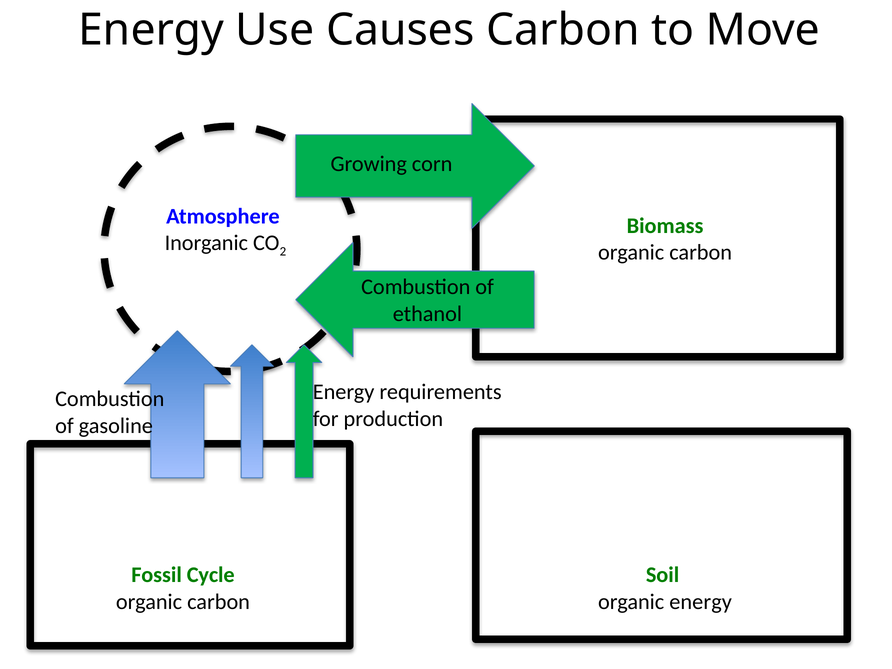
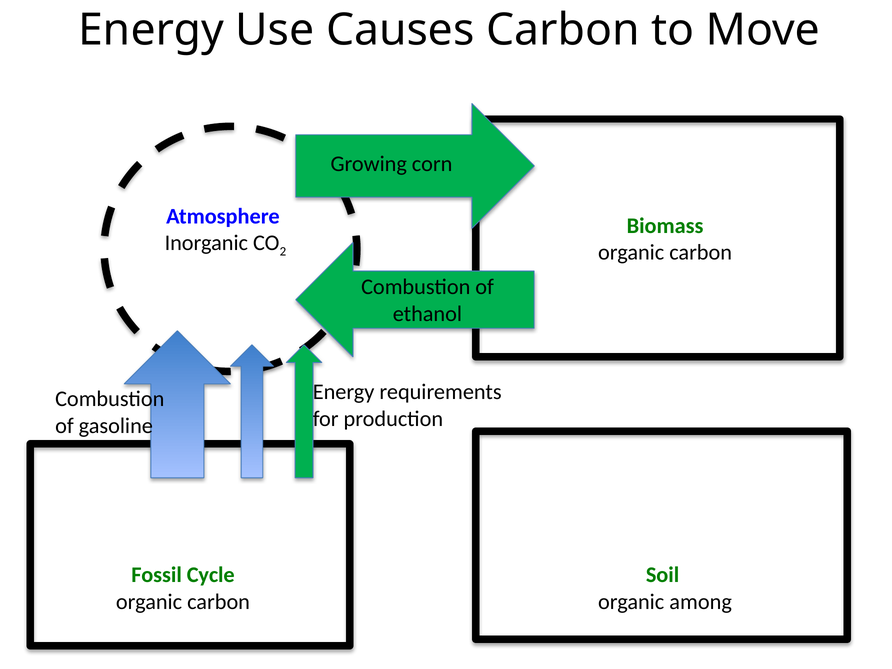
organic energy: energy -> among
